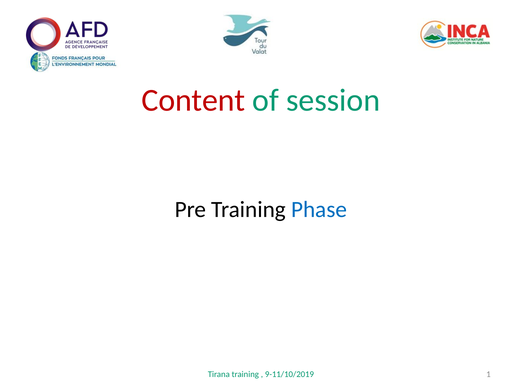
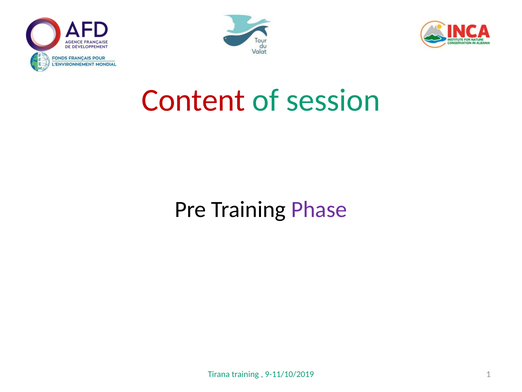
Phase colour: blue -> purple
